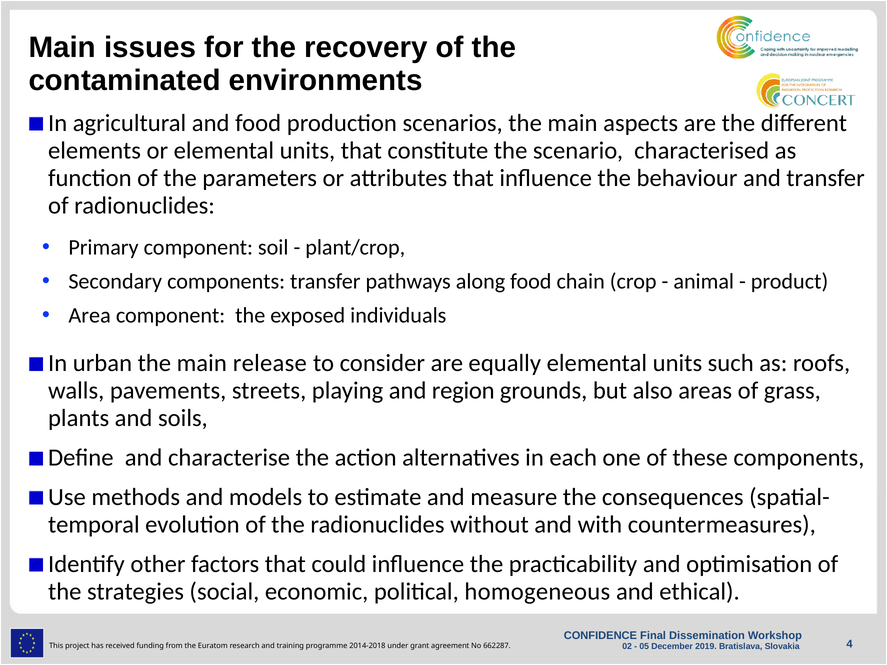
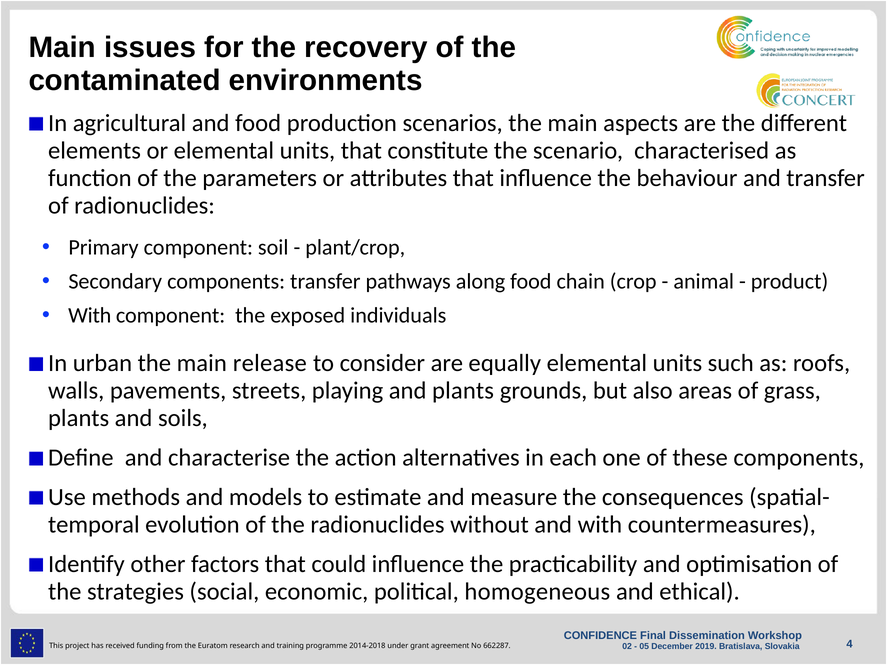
Area at (90, 316): Area -> With
and region: region -> plants
